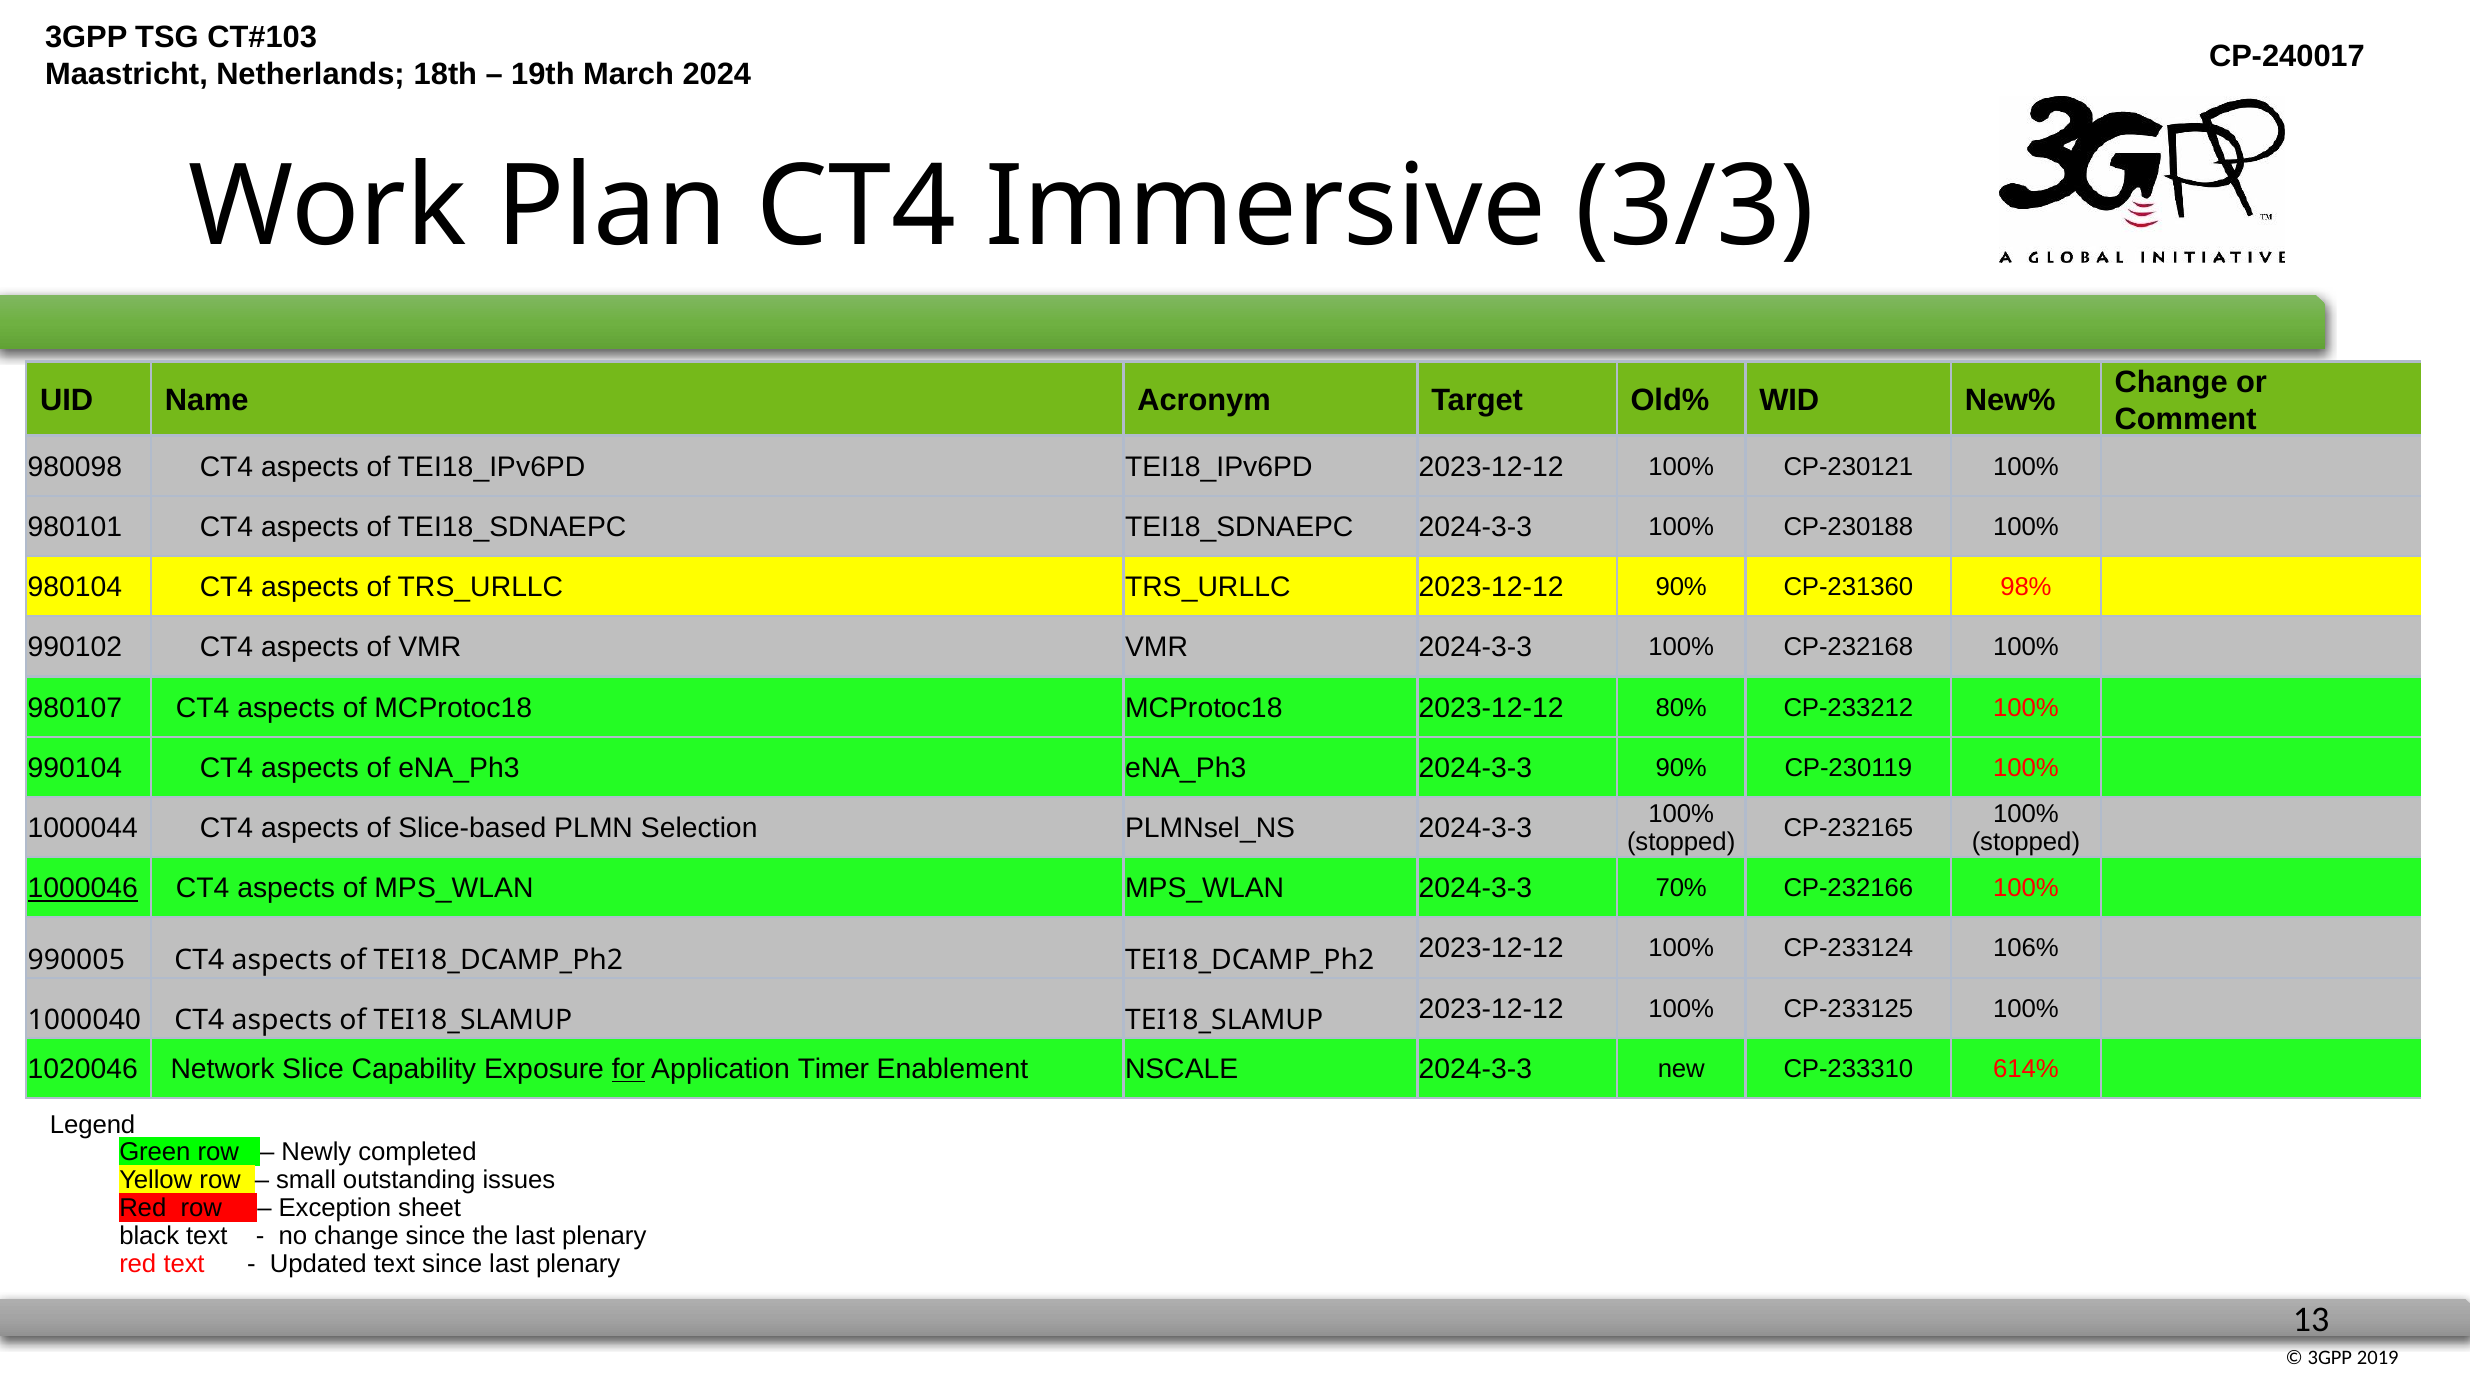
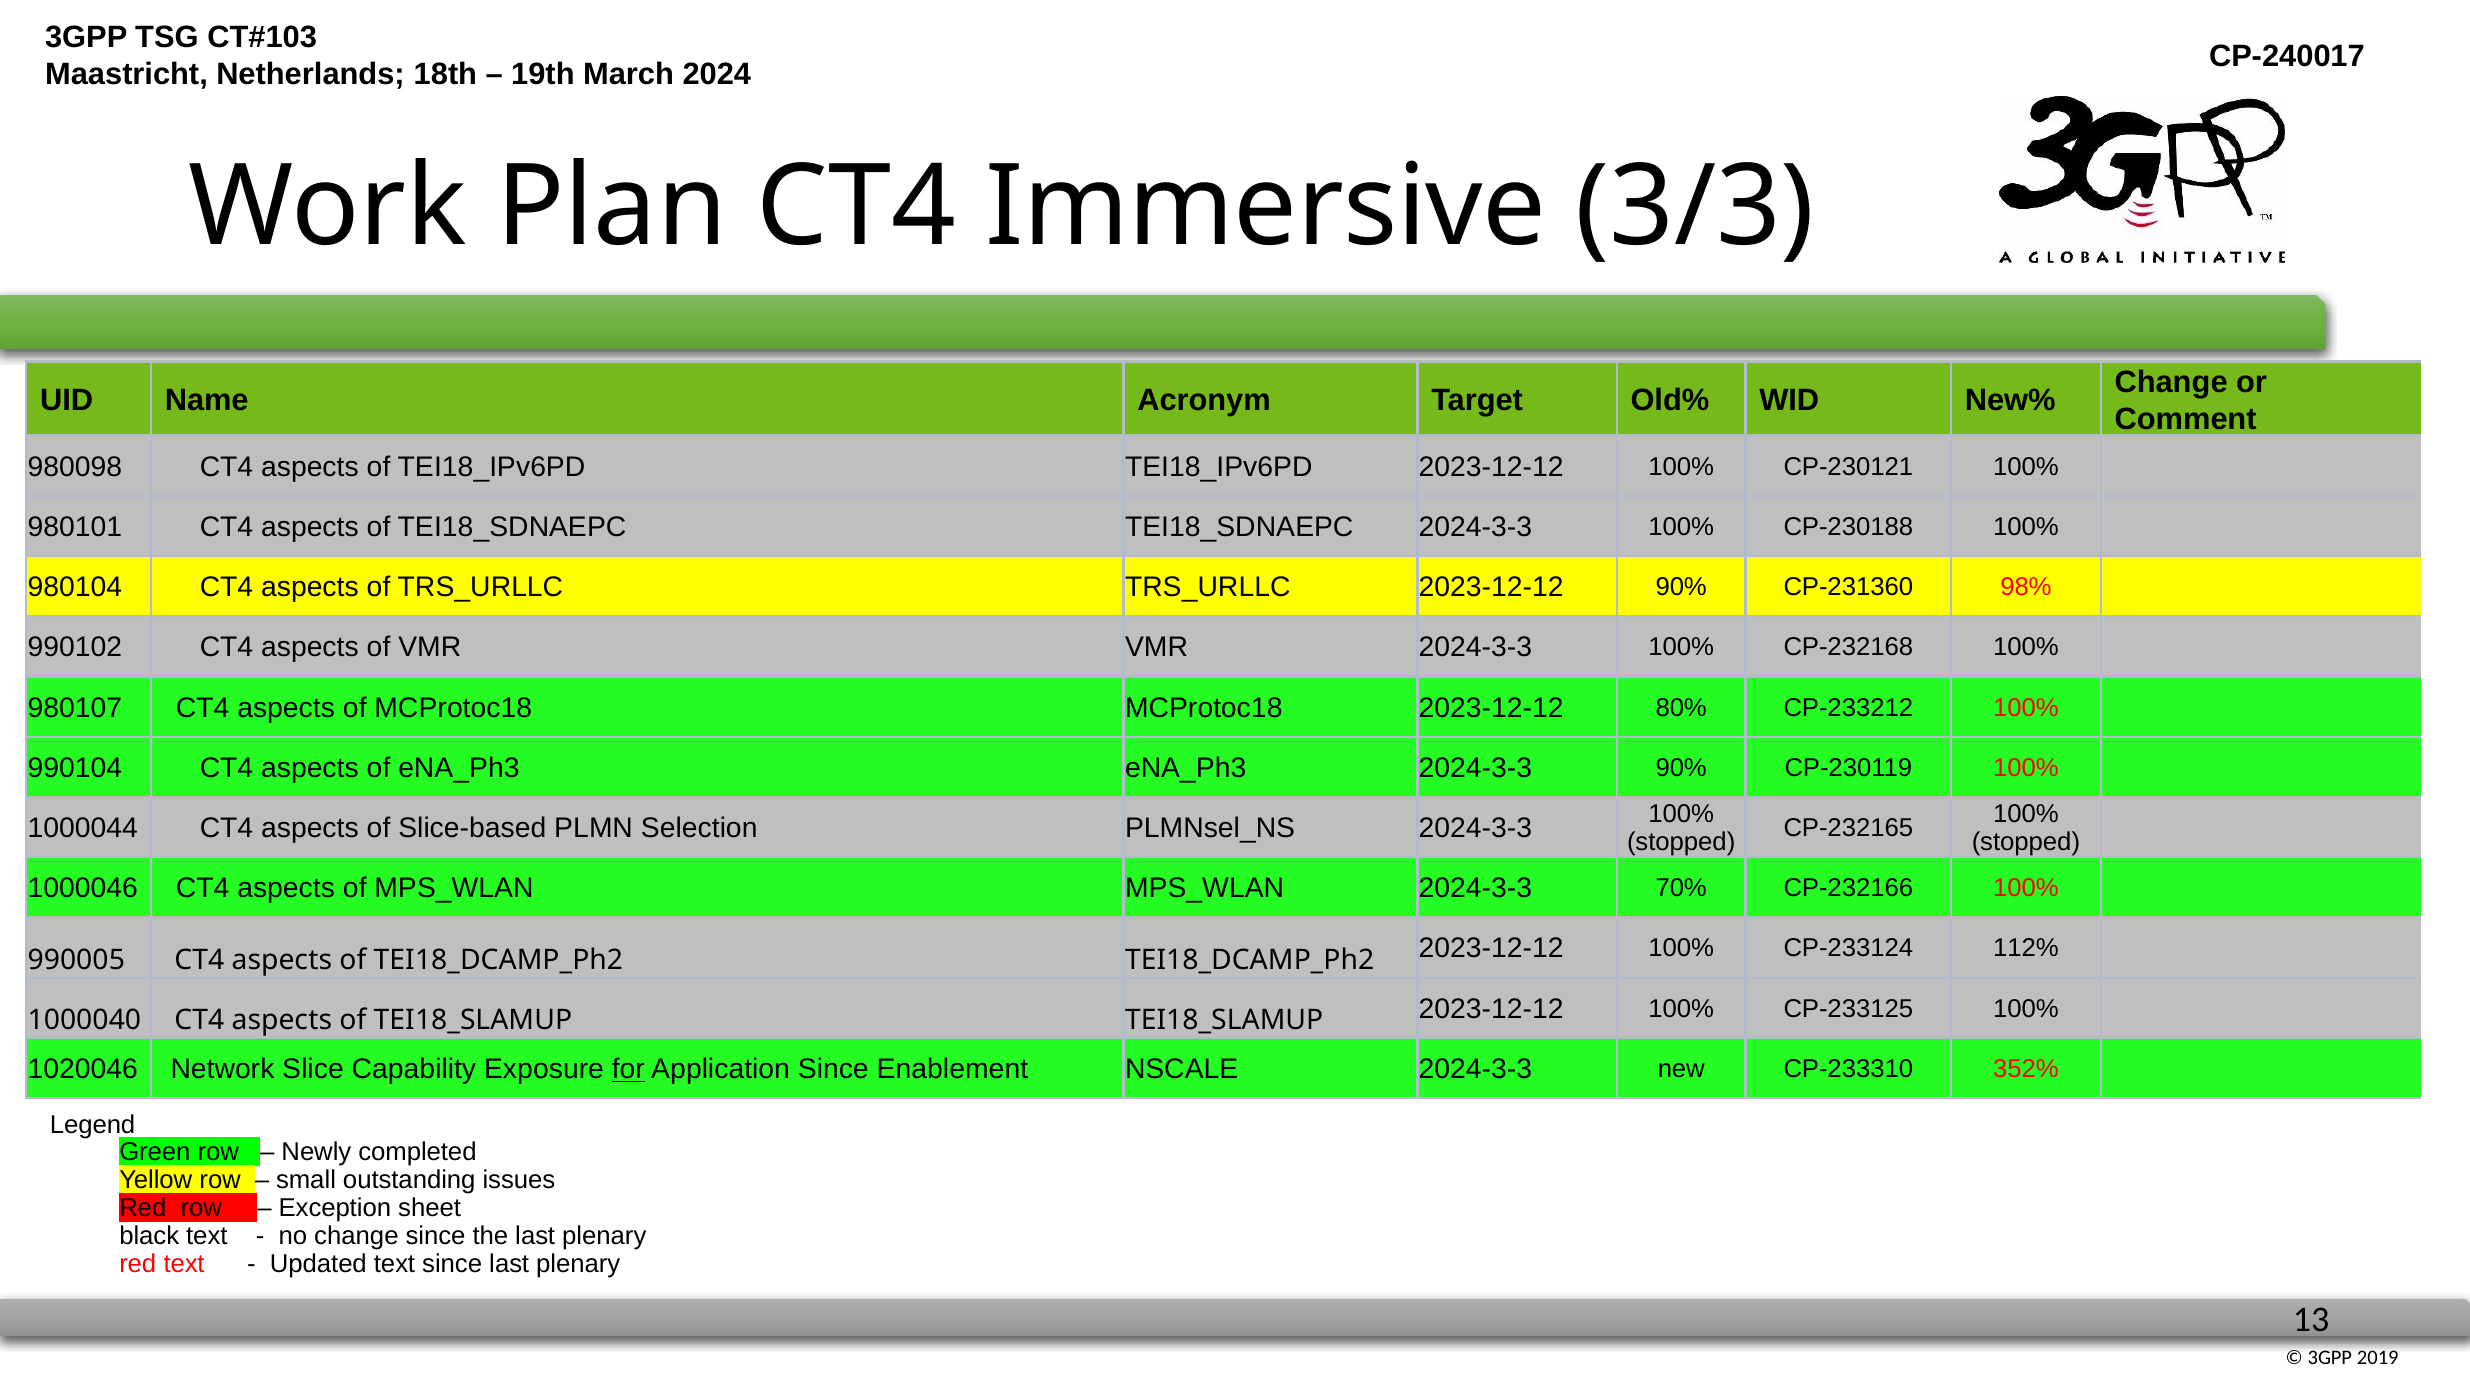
1000046 underline: present -> none
106%: 106% -> 112%
Application Timer: Timer -> Since
614%: 614% -> 352%
